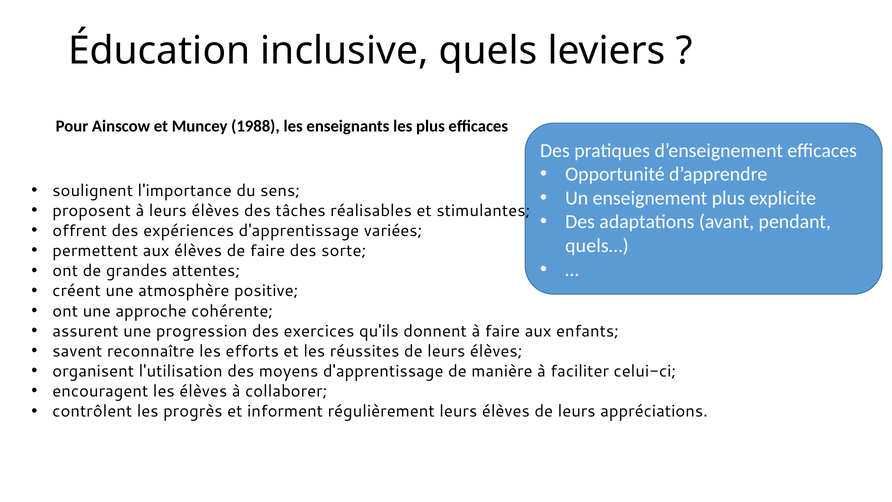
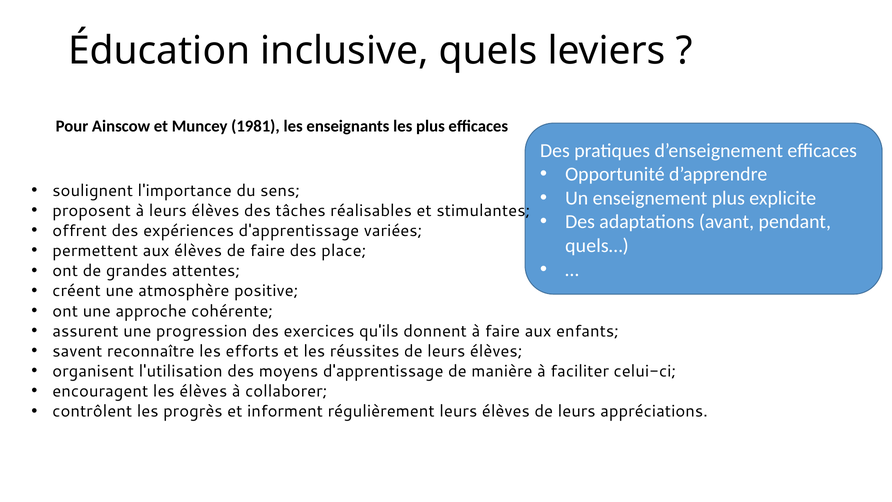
1988: 1988 -> 1981
sorte: sorte -> place
